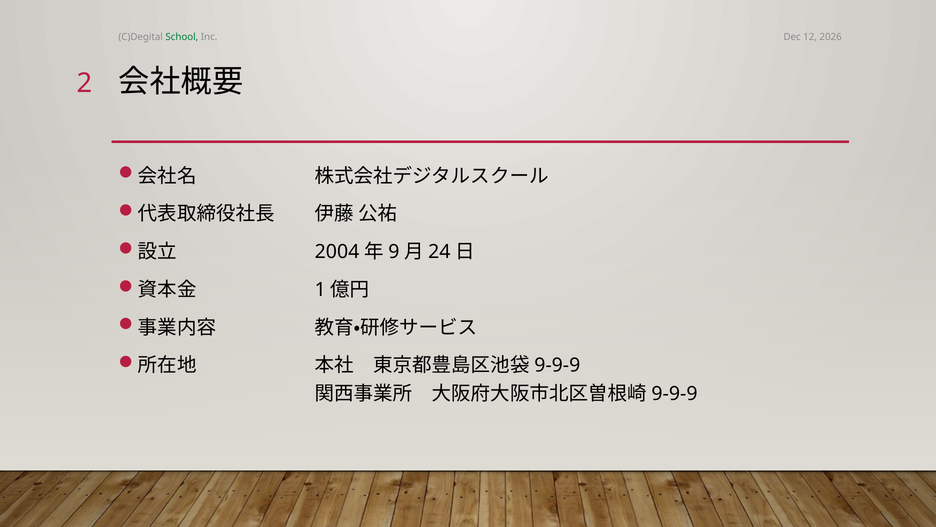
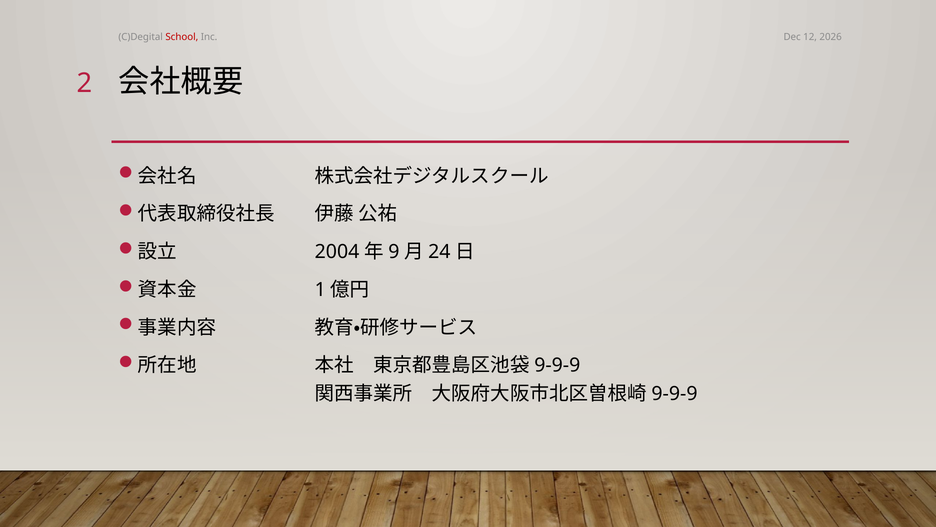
School colour: green -> red
